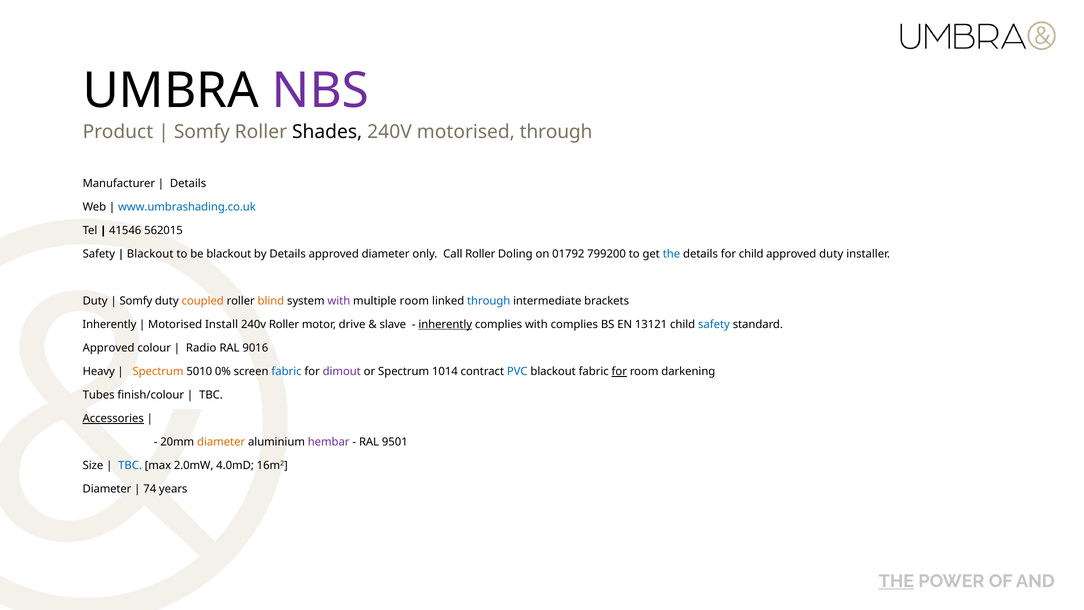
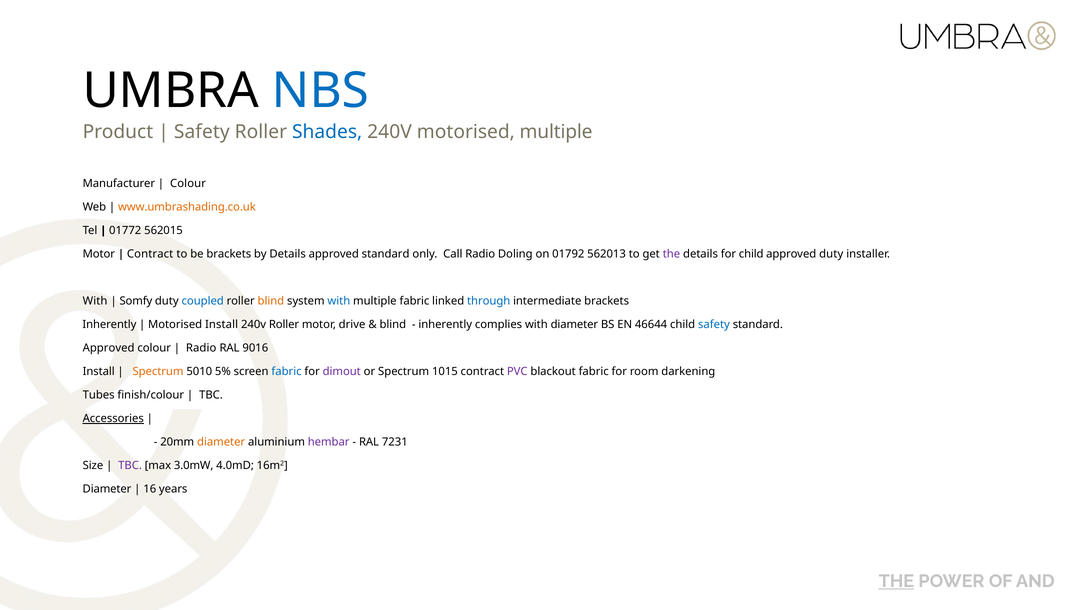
NBS colour: purple -> blue
Somfy at (202, 132): Somfy -> Safety
Shades colour: black -> blue
motorised through: through -> multiple
Details at (188, 183): Details -> Colour
www.umbrashading.co.uk colour: blue -> orange
41546: 41546 -> 01772
Safety at (99, 254): Safety -> Motor
Blackout at (150, 254): Blackout -> Contract
be blackout: blackout -> brackets
approved diameter: diameter -> standard
Call Roller: Roller -> Radio
799200: 799200 -> 562013
the at (671, 254) colour: blue -> purple
Duty at (95, 301): Duty -> With
coupled colour: orange -> blue
with at (339, 301) colour: purple -> blue
multiple room: room -> fabric
slave at (393, 324): slave -> blind
inherently at (445, 324) underline: present -> none
with complies: complies -> diameter
13121: 13121 -> 46644
Heavy at (99, 371): Heavy -> Install
0%: 0% -> 5%
1014: 1014 -> 1015
PVC colour: blue -> purple
for at (619, 371) underline: present -> none
9501: 9501 -> 7231
TBC at (130, 466) colour: blue -> purple
2.0mW: 2.0mW -> 3.0mW
74: 74 -> 16
